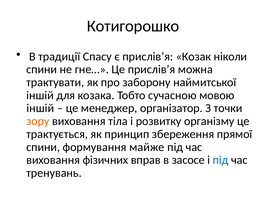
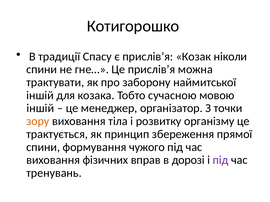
майже: майже -> чужого
засосе: засосе -> дорозі
під at (221, 160) colour: blue -> purple
